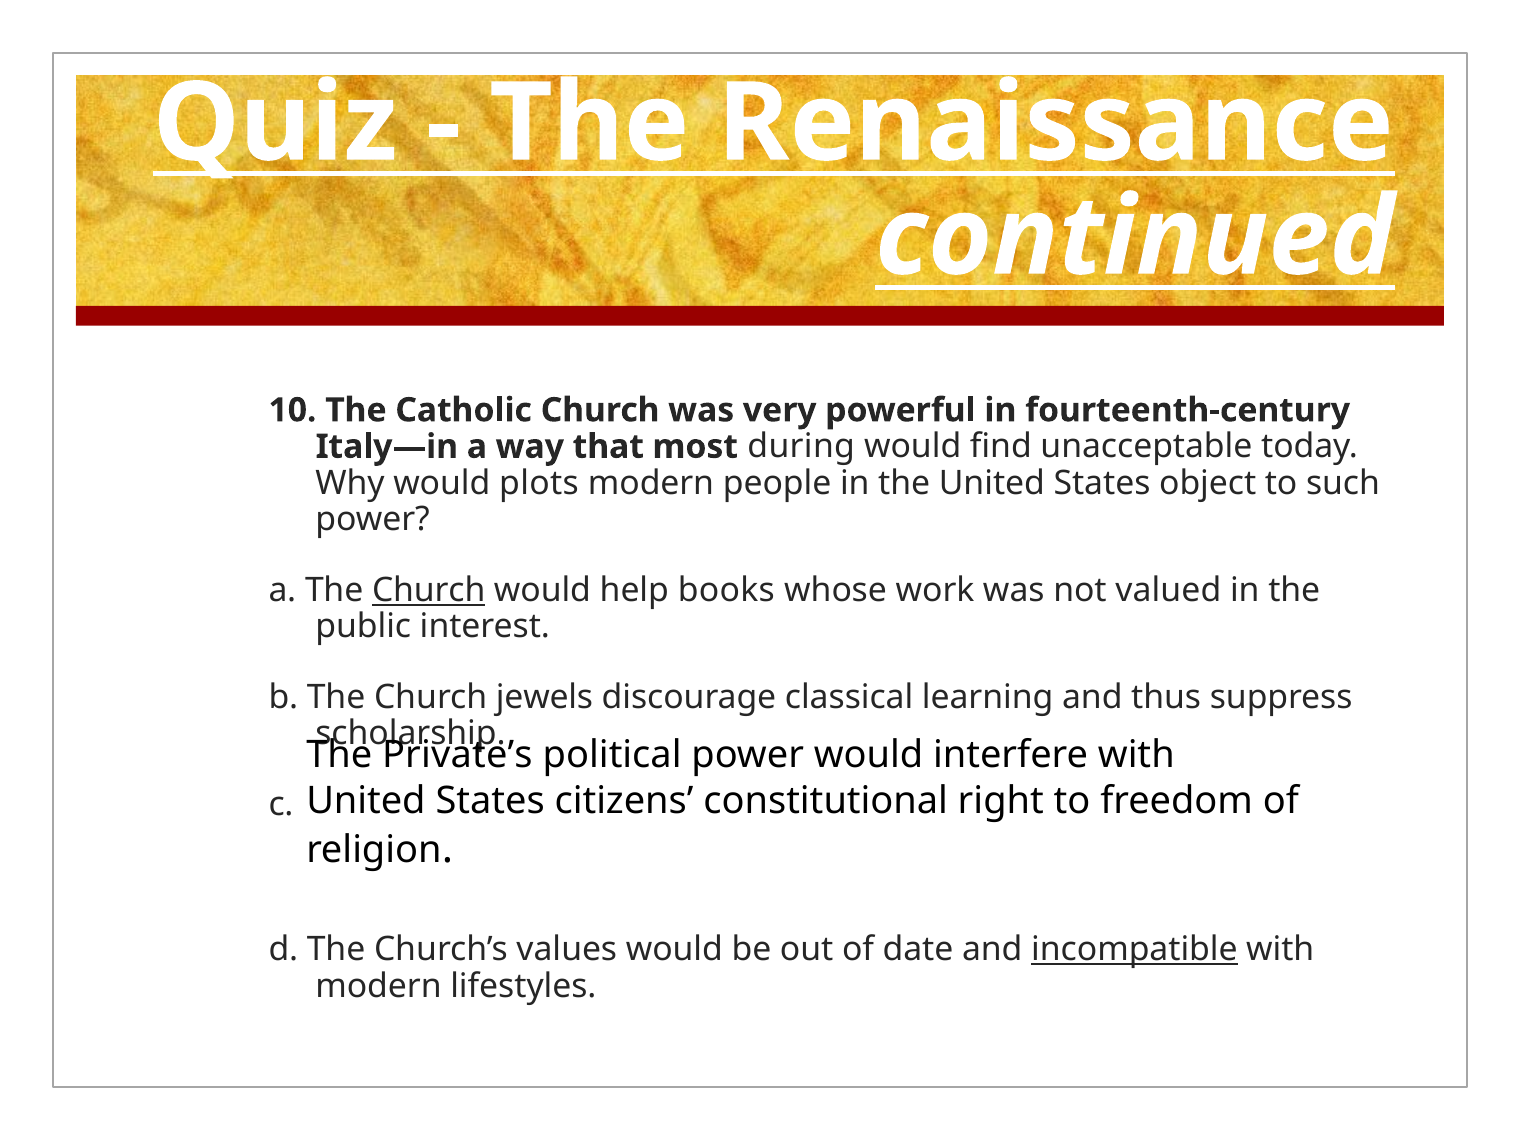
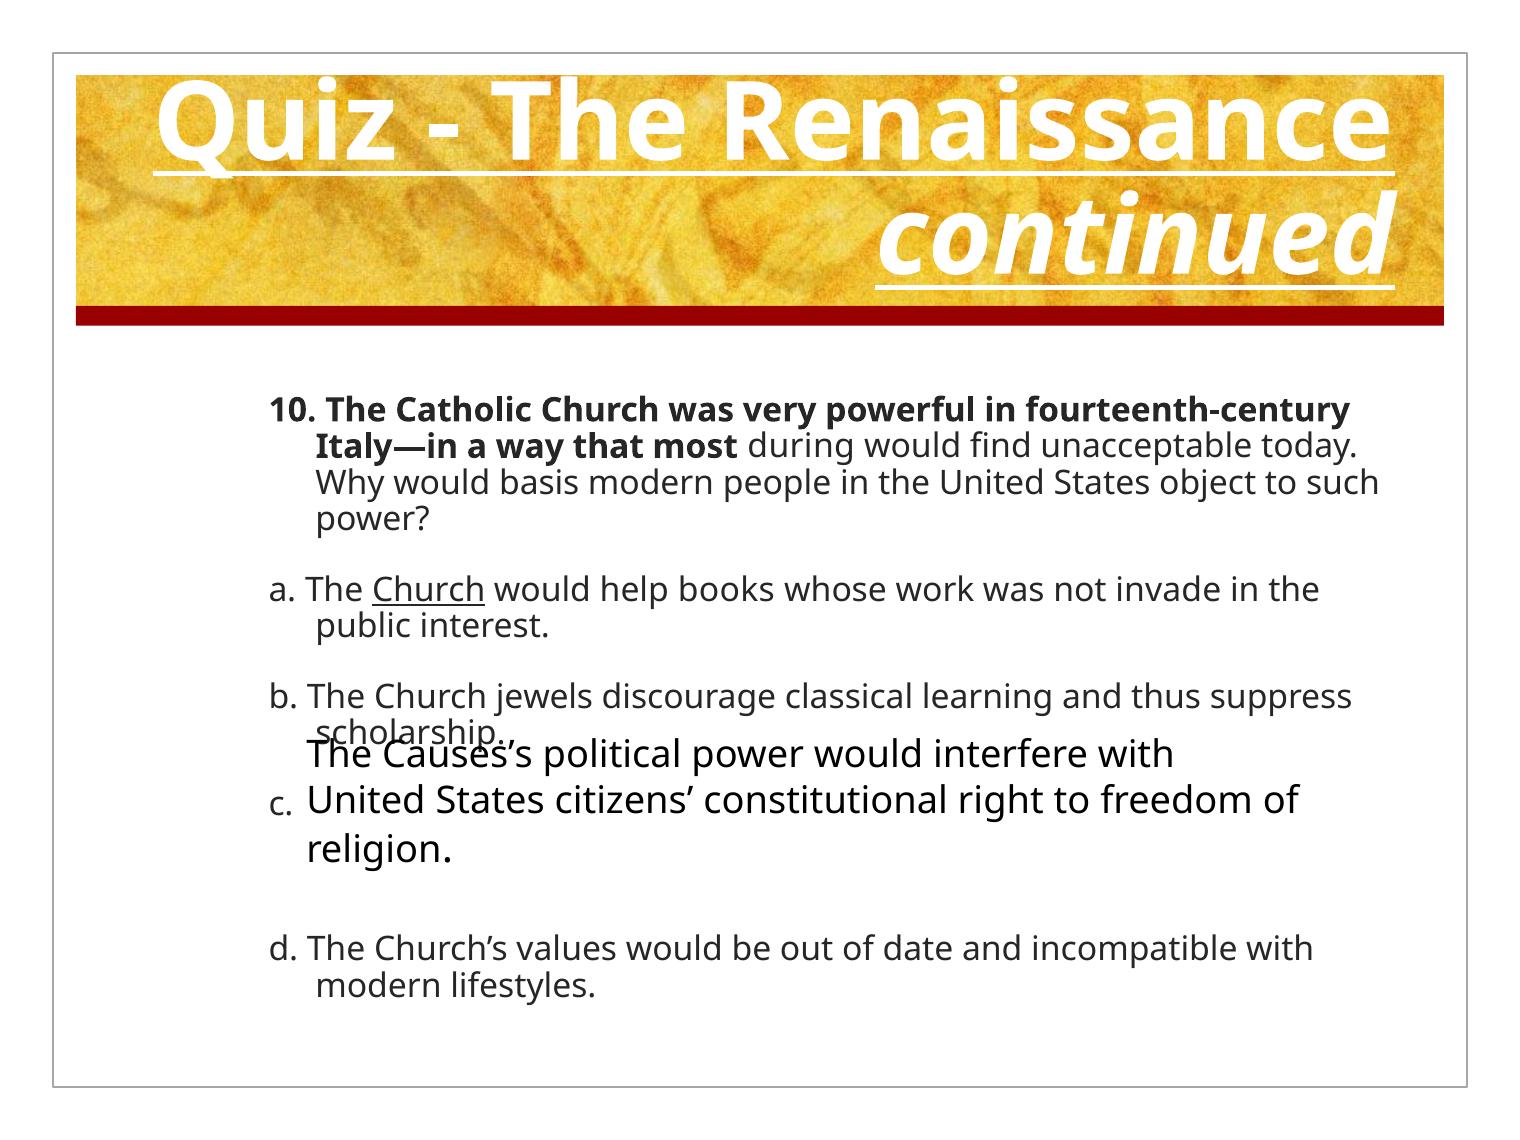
plots: plots -> basis
valued: valued -> invade
Private’s: Private’s -> Causes’s
incompatible underline: present -> none
